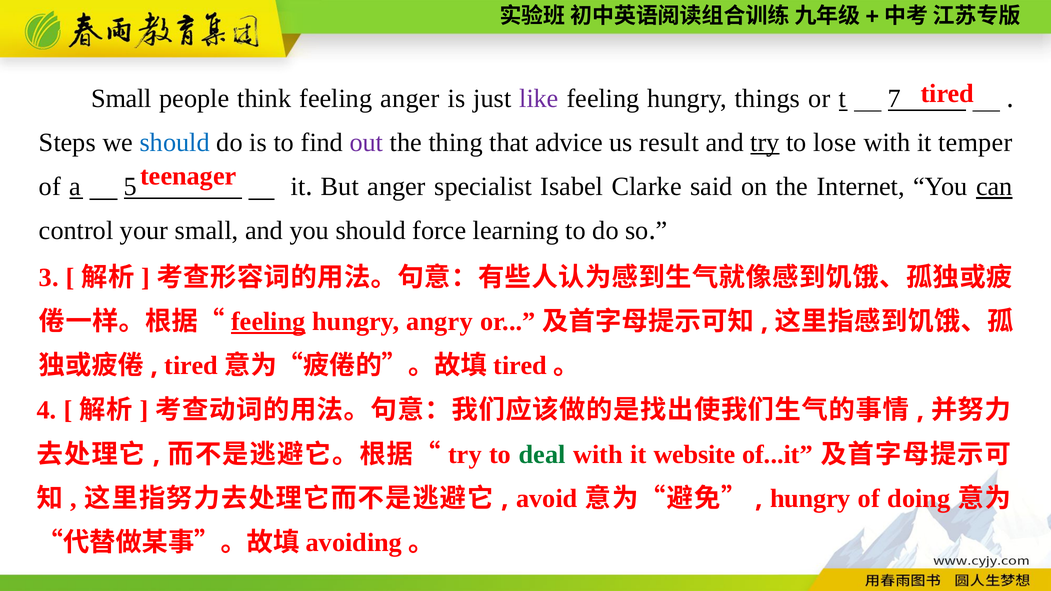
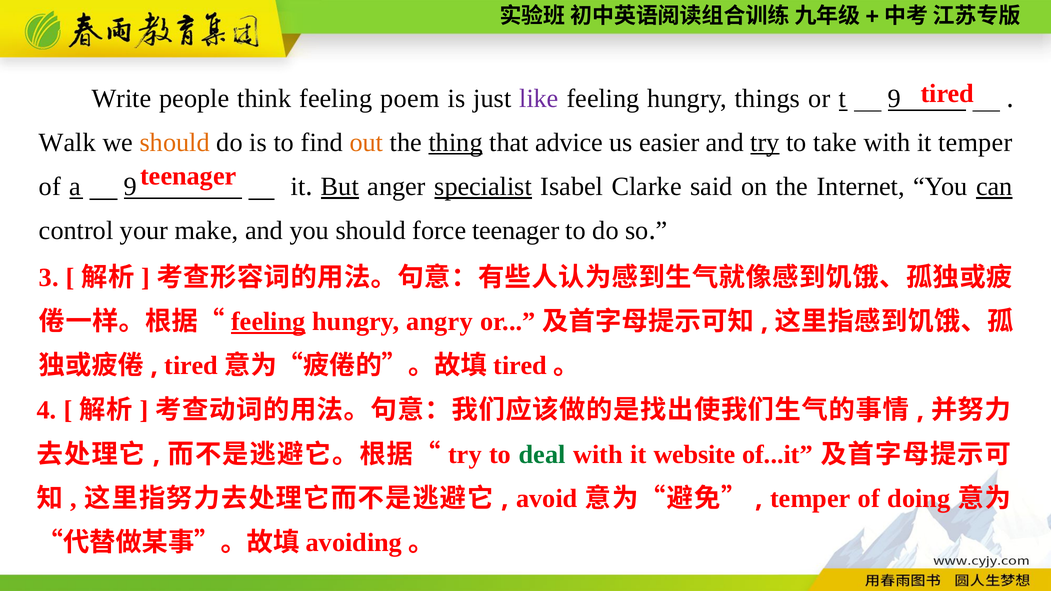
Small at (122, 98): Small -> Write
feeling anger: anger -> poem
t 7: 7 -> 9
Steps: Steps -> Walk
should at (175, 143) colour: blue -> orange
out colour: purple -> orange
thing underline: none -> present
result: result -> easier
lose: lose -> take
a 5: 5 -> 9
But underline: none -> present
specialist underline: none -> present
your small: small -> make
force learning: learning -> teenager
hungry at (810, 499): hungry -> temper
